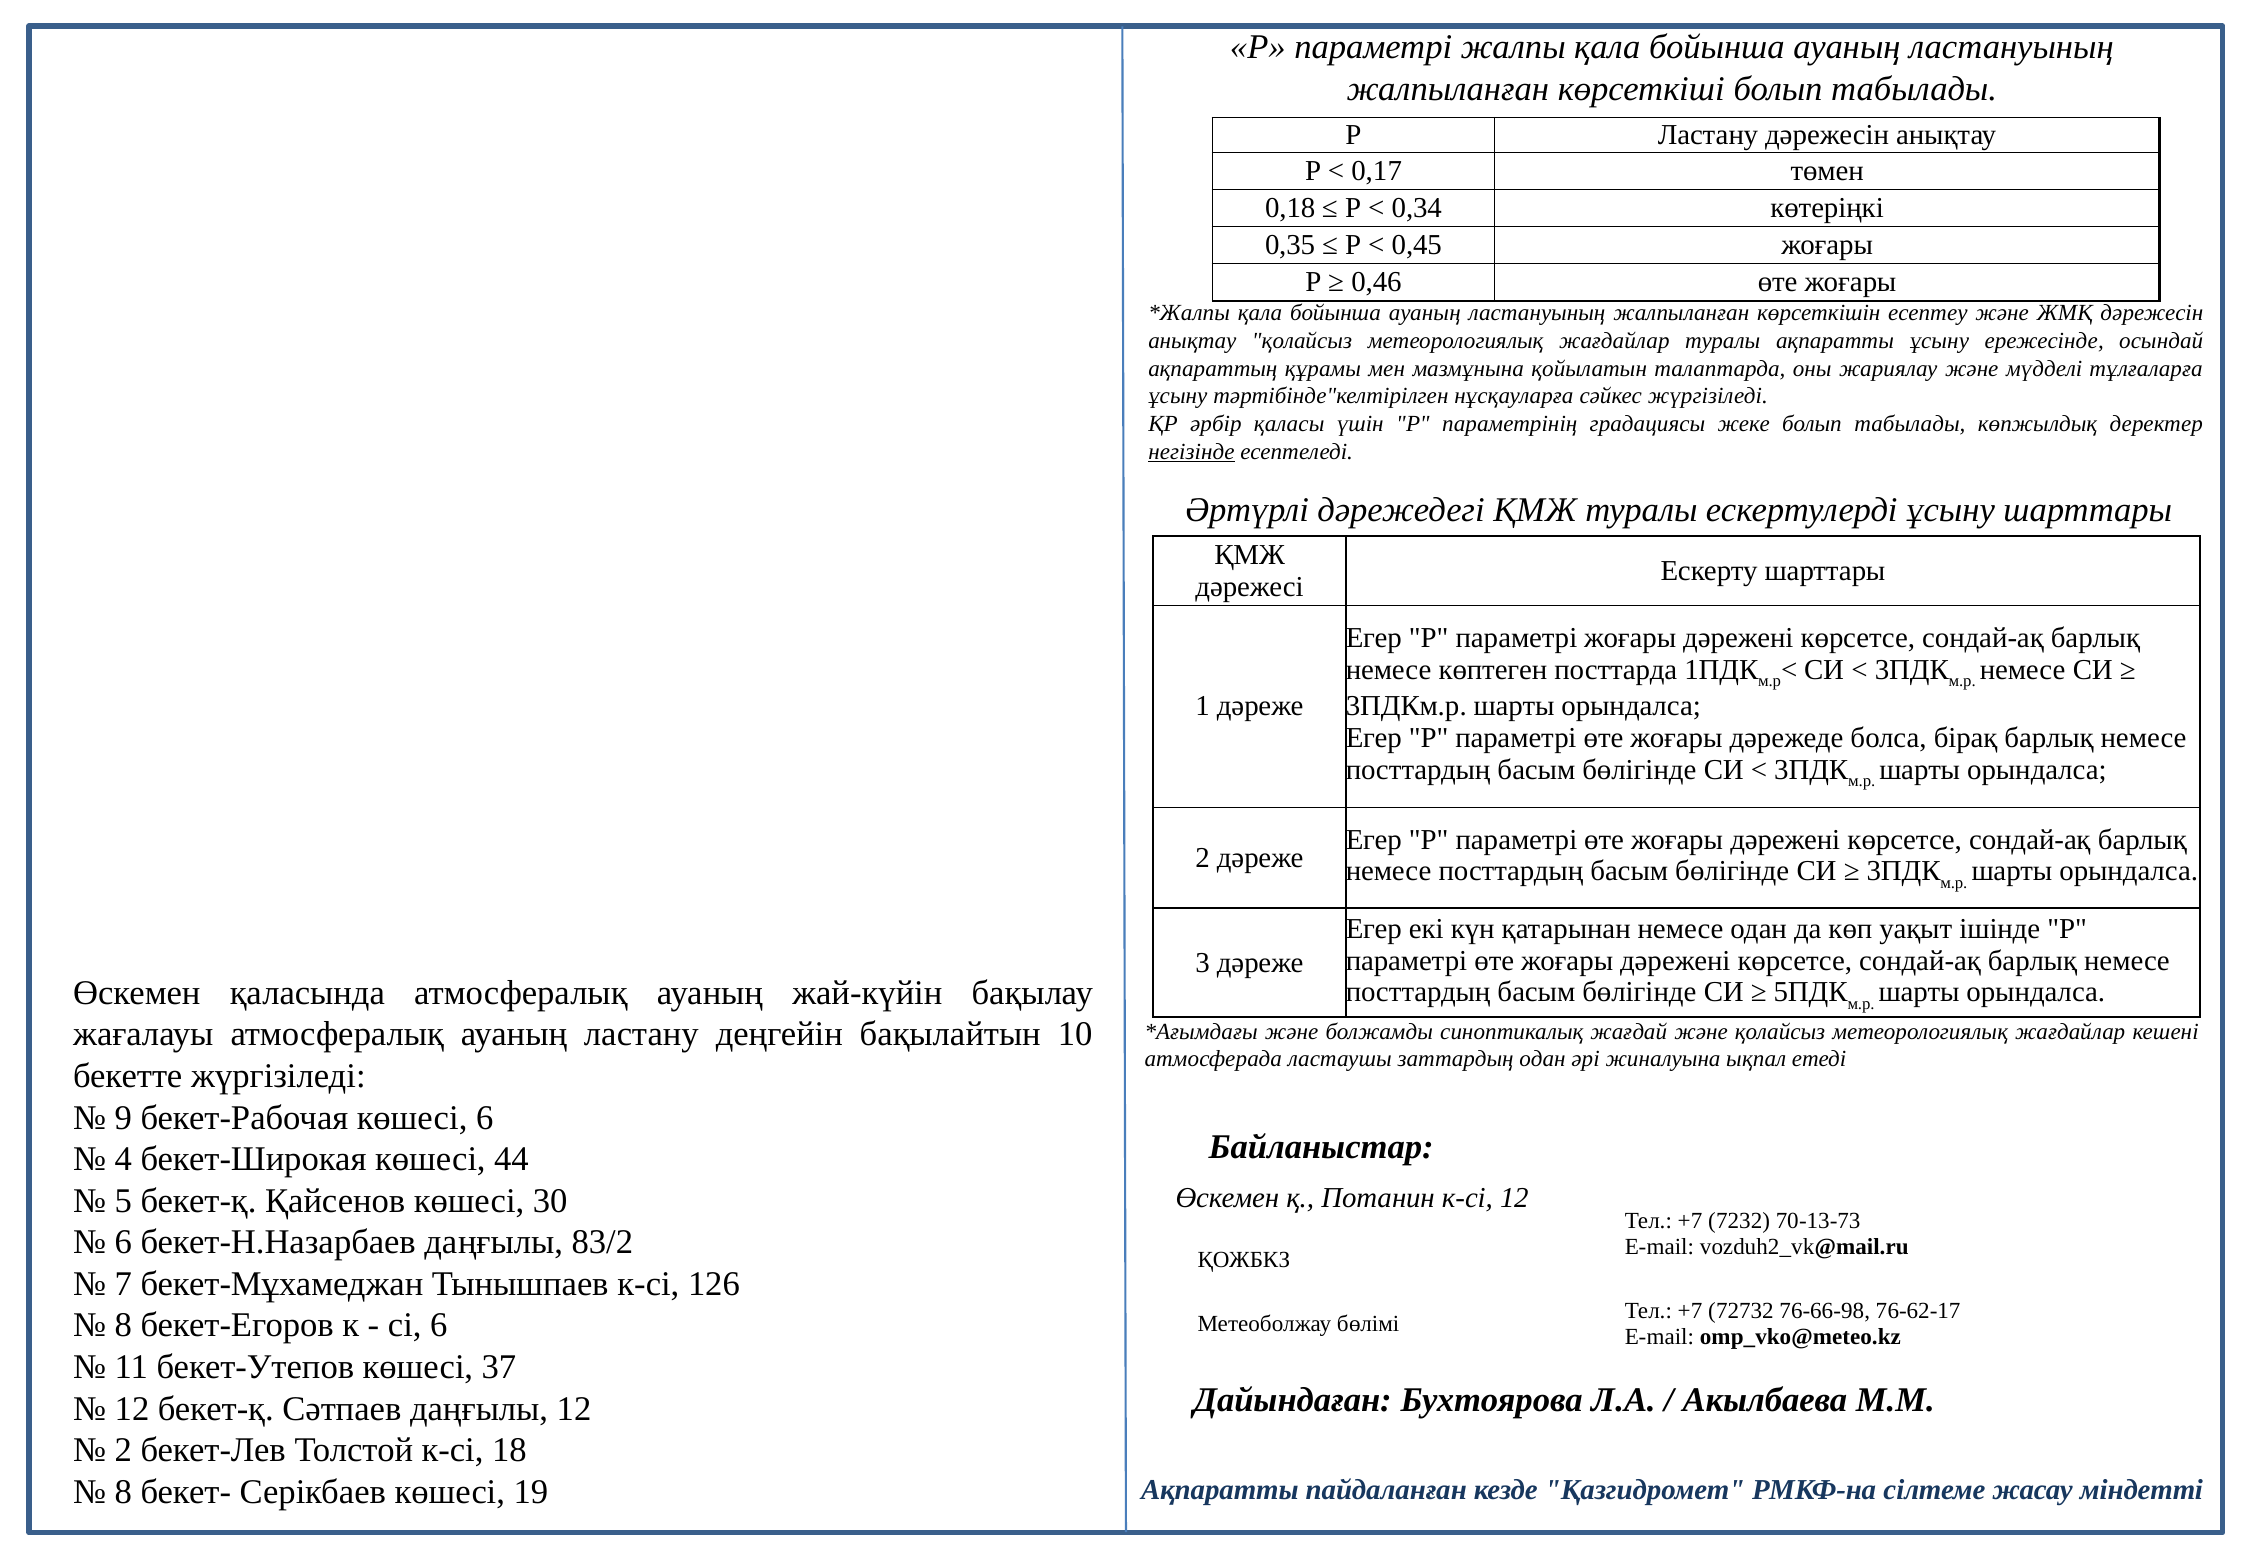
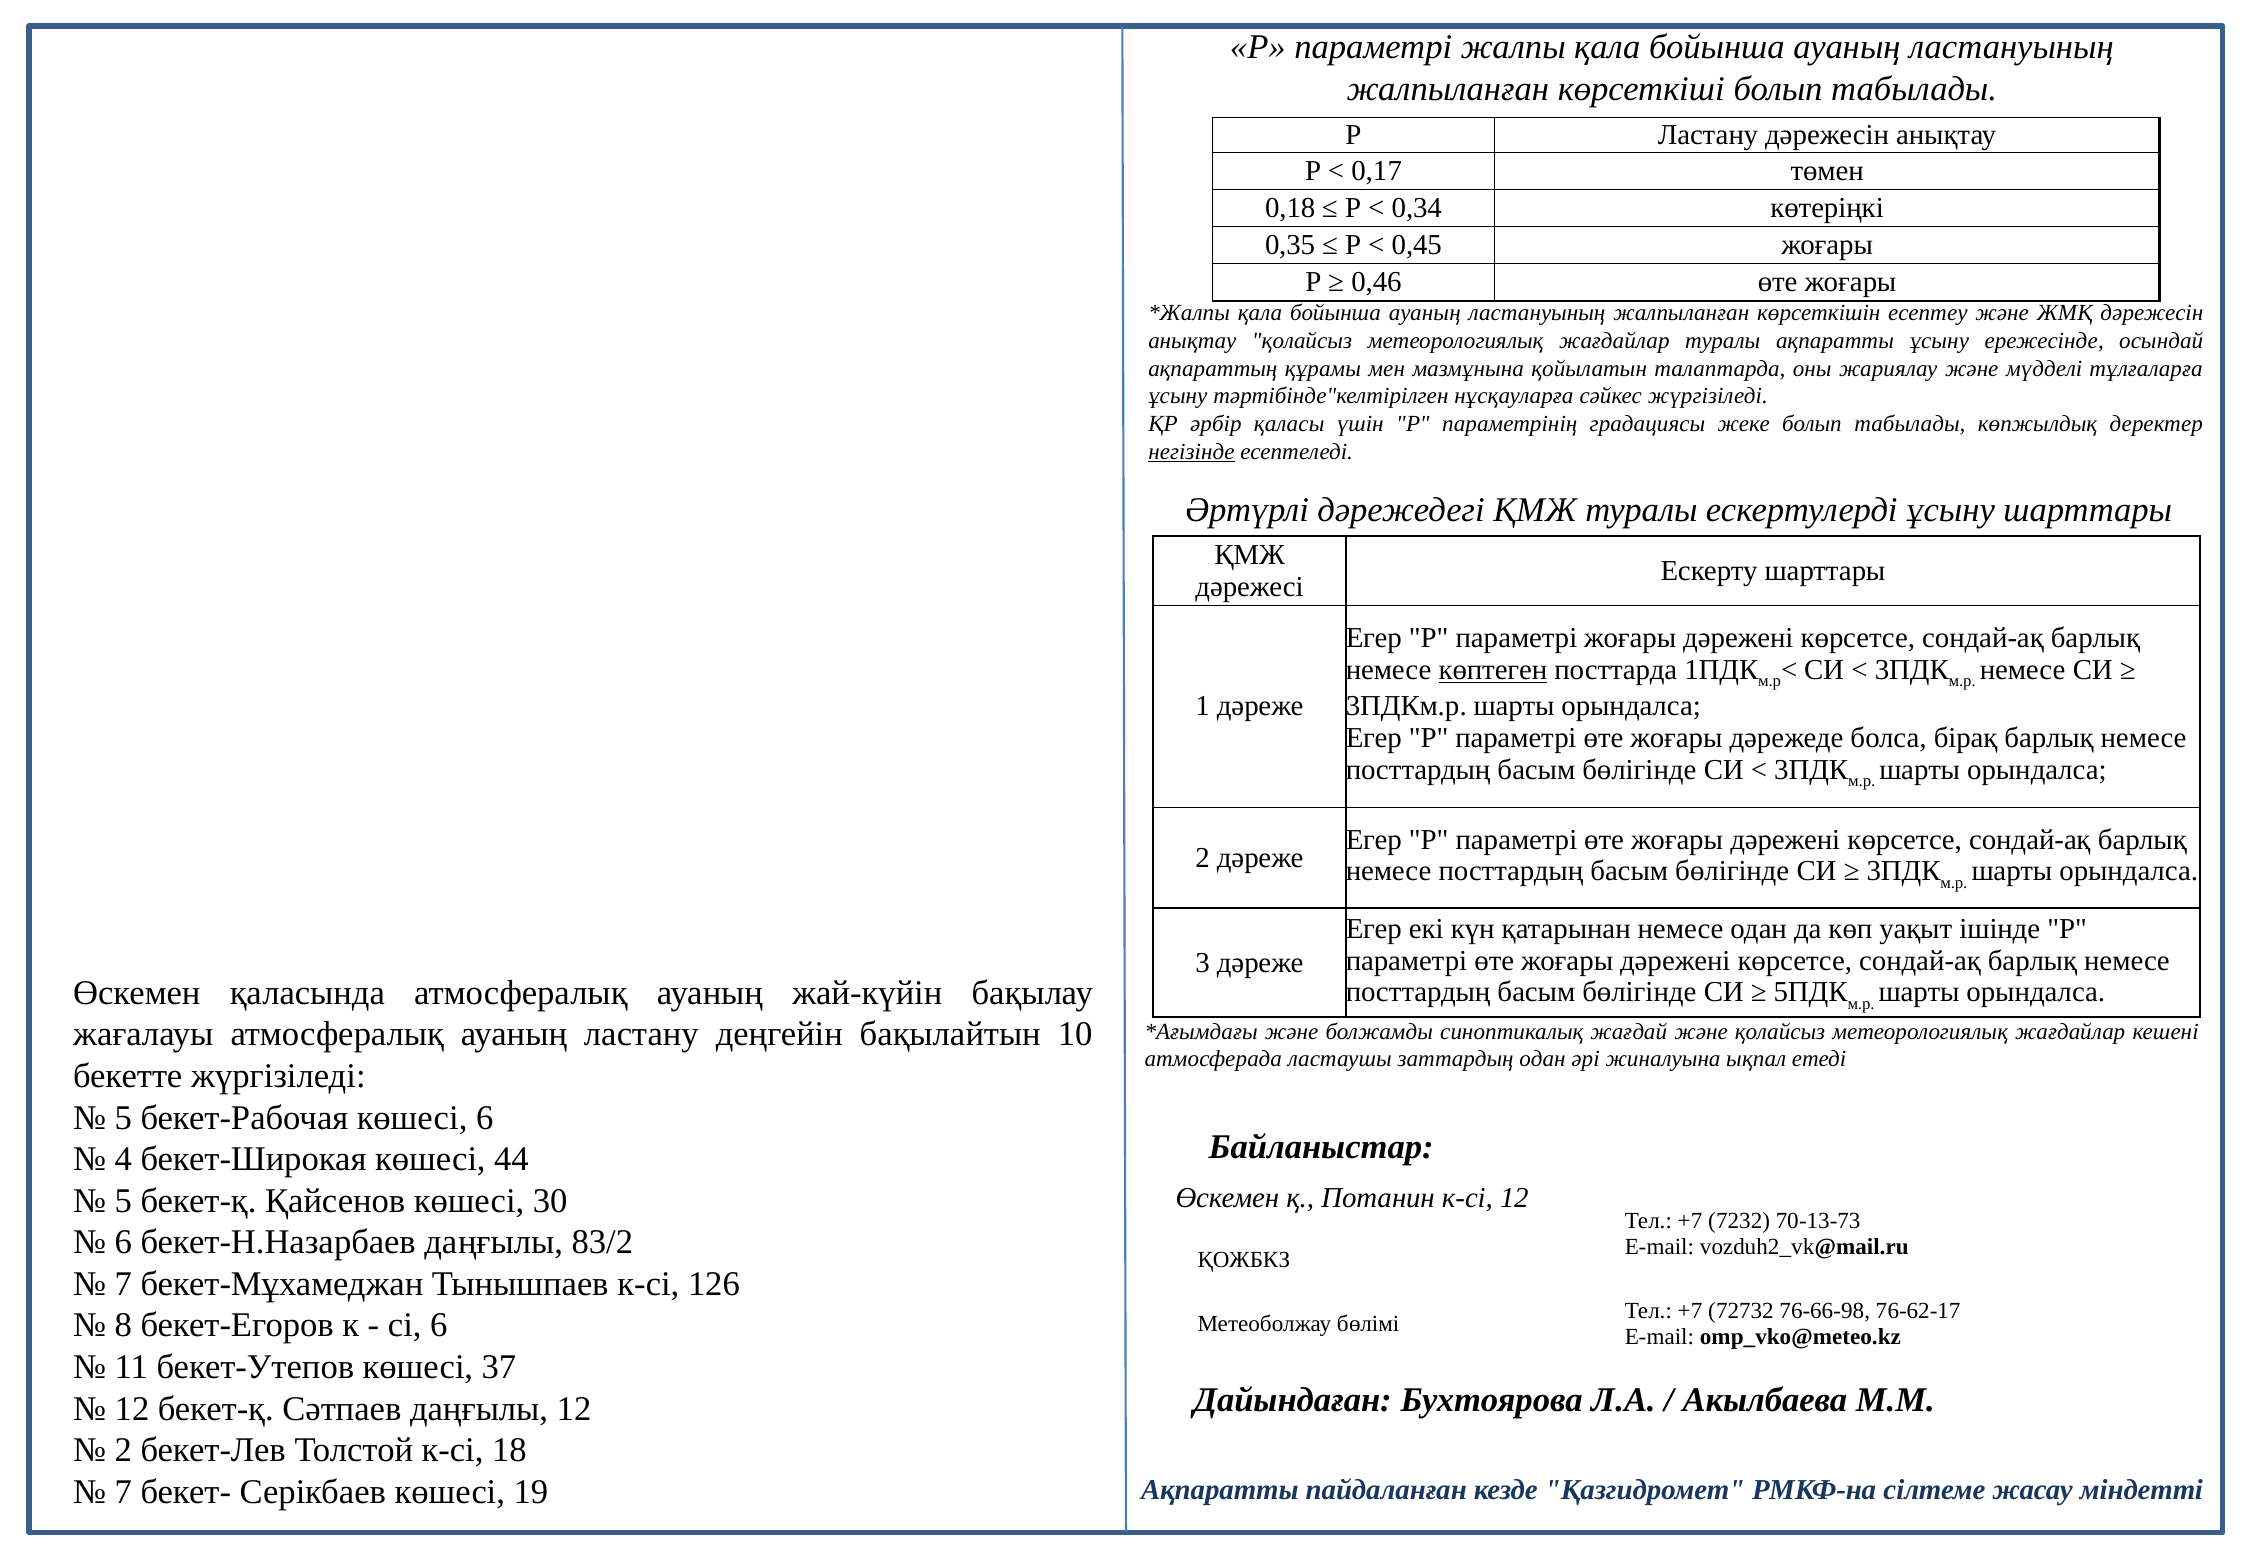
көптеген underline: none -> present
9 at (123, 1118): 9 -> 5
8 at (123, 1492): 8 -> 7
